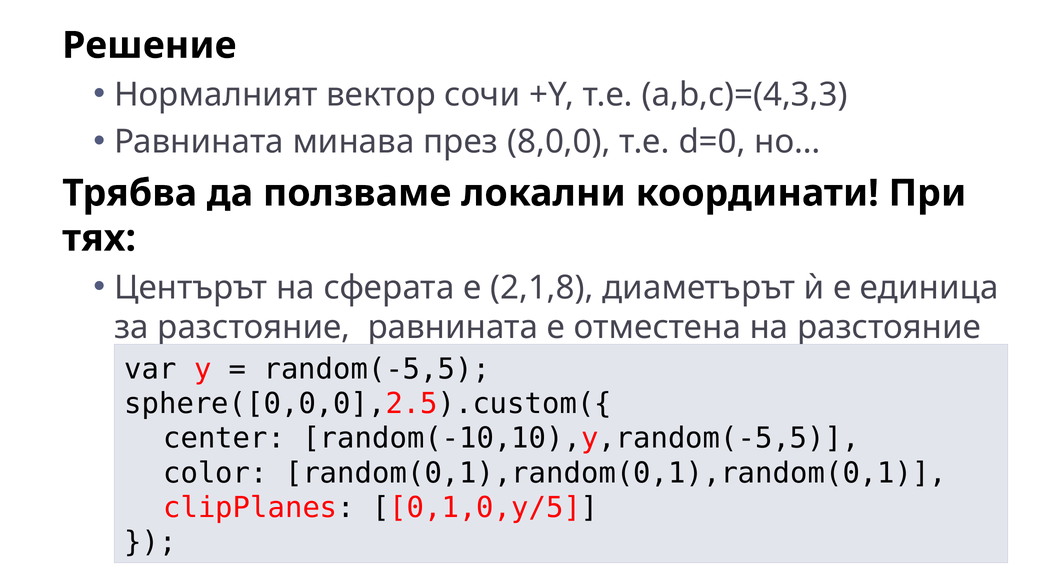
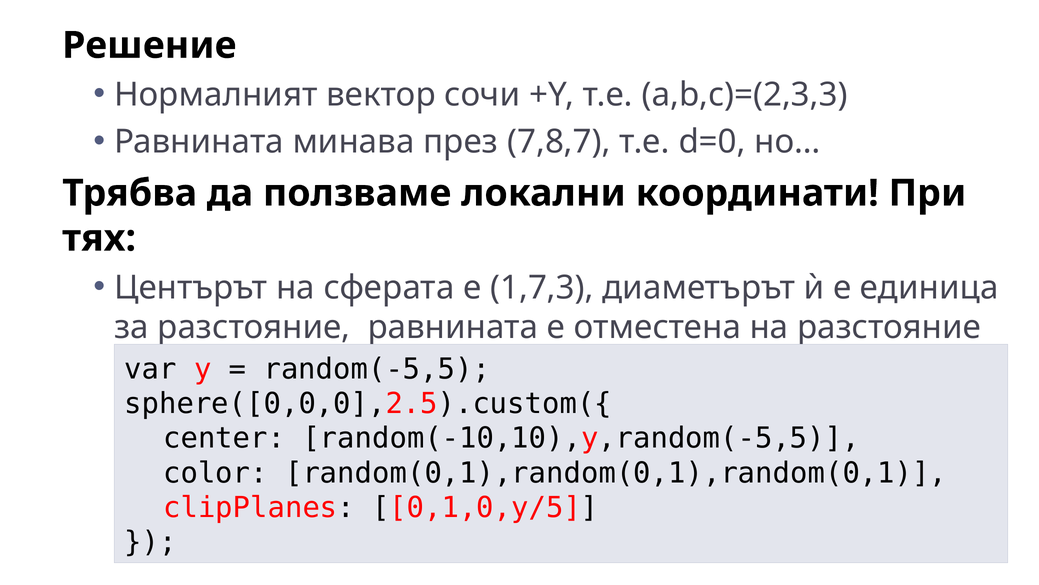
a,b,c)=(4,3,3: a,b,c)=(4,3,3 -> a,b,c)=(2,3,3
8,0,0: 8,0,0 -> 7,8,7
2,1,8: 2,1,8 -> 1,7,3
